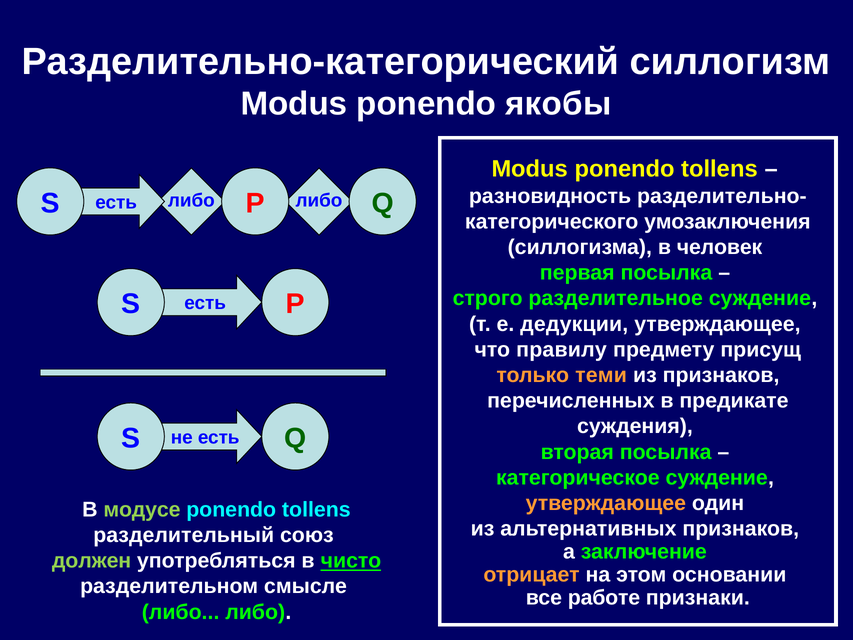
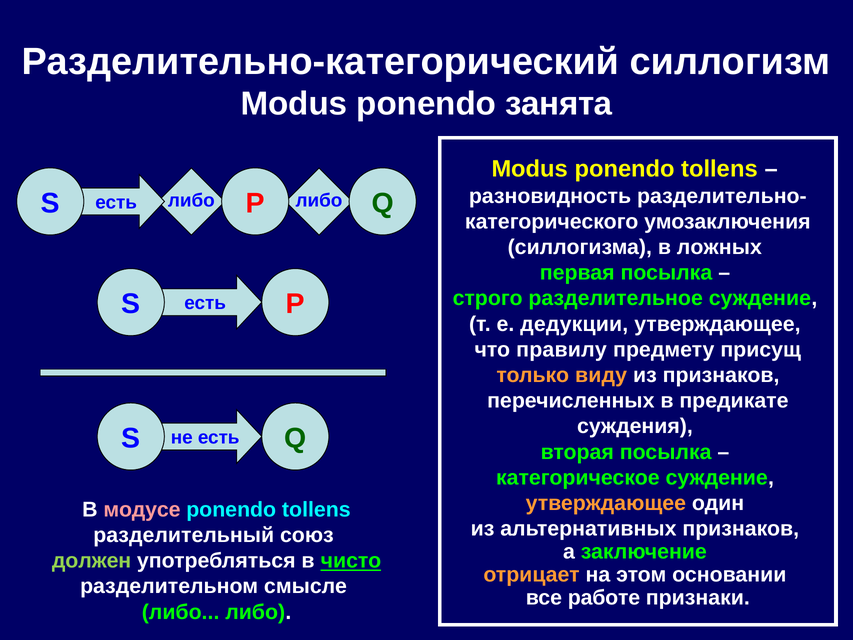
якобы: якобы -> занята
человек: человек -> ложных
теми: теми -> виду
модусе colour: light green -> pink
